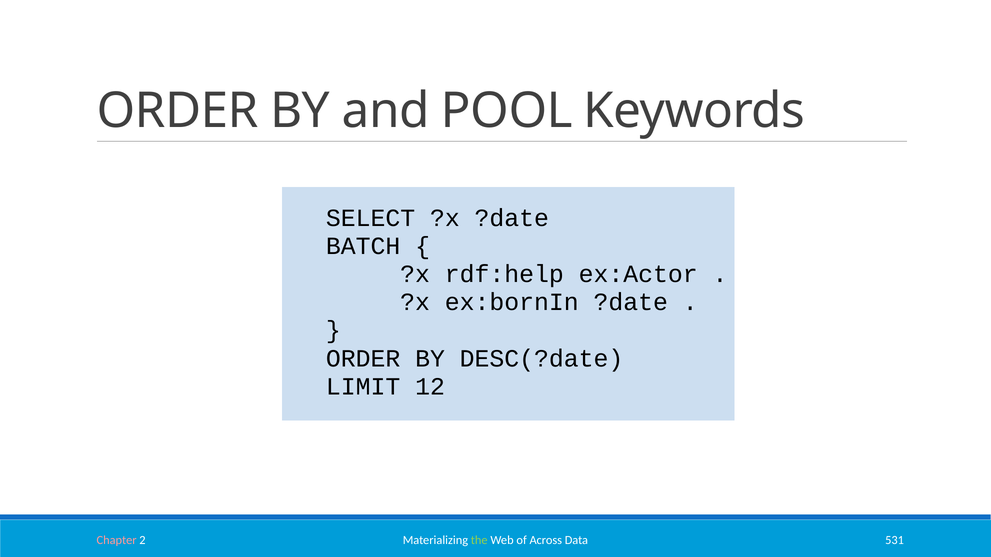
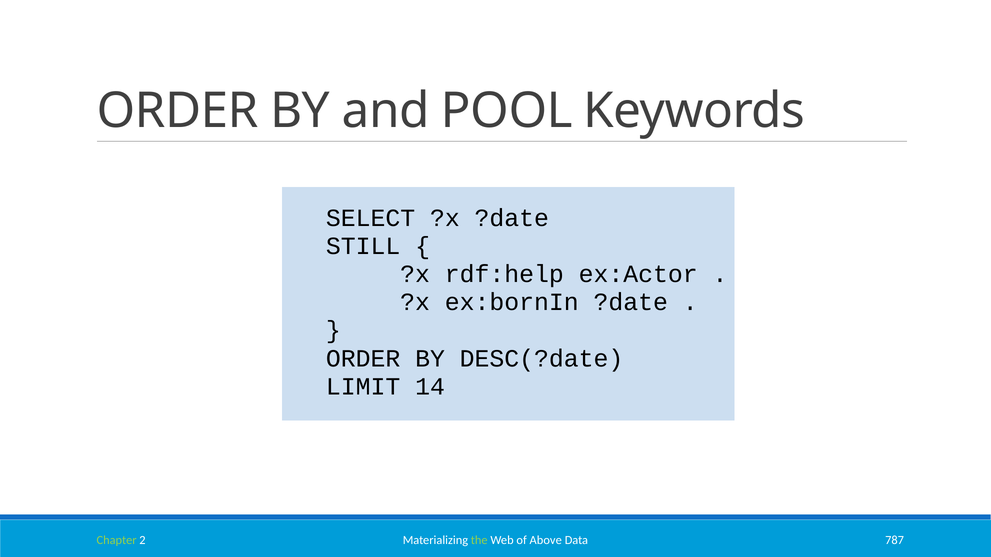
BATCH: BATCH -> STILL
12: 12 -> 14
Across: Across -> Above
531: 531 -> 787
Chapter colour: pink -> light green
